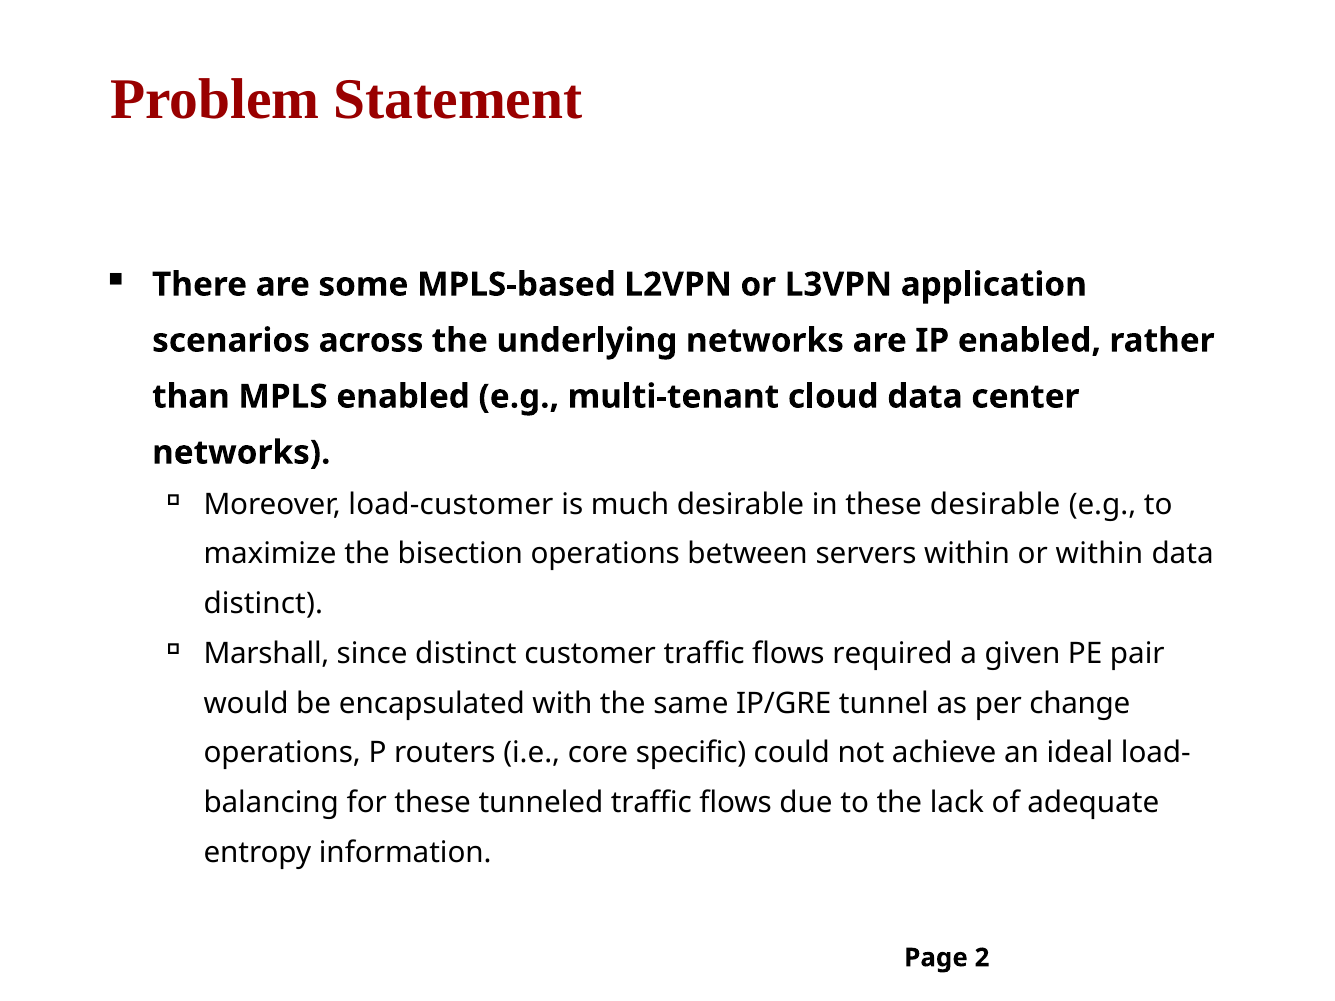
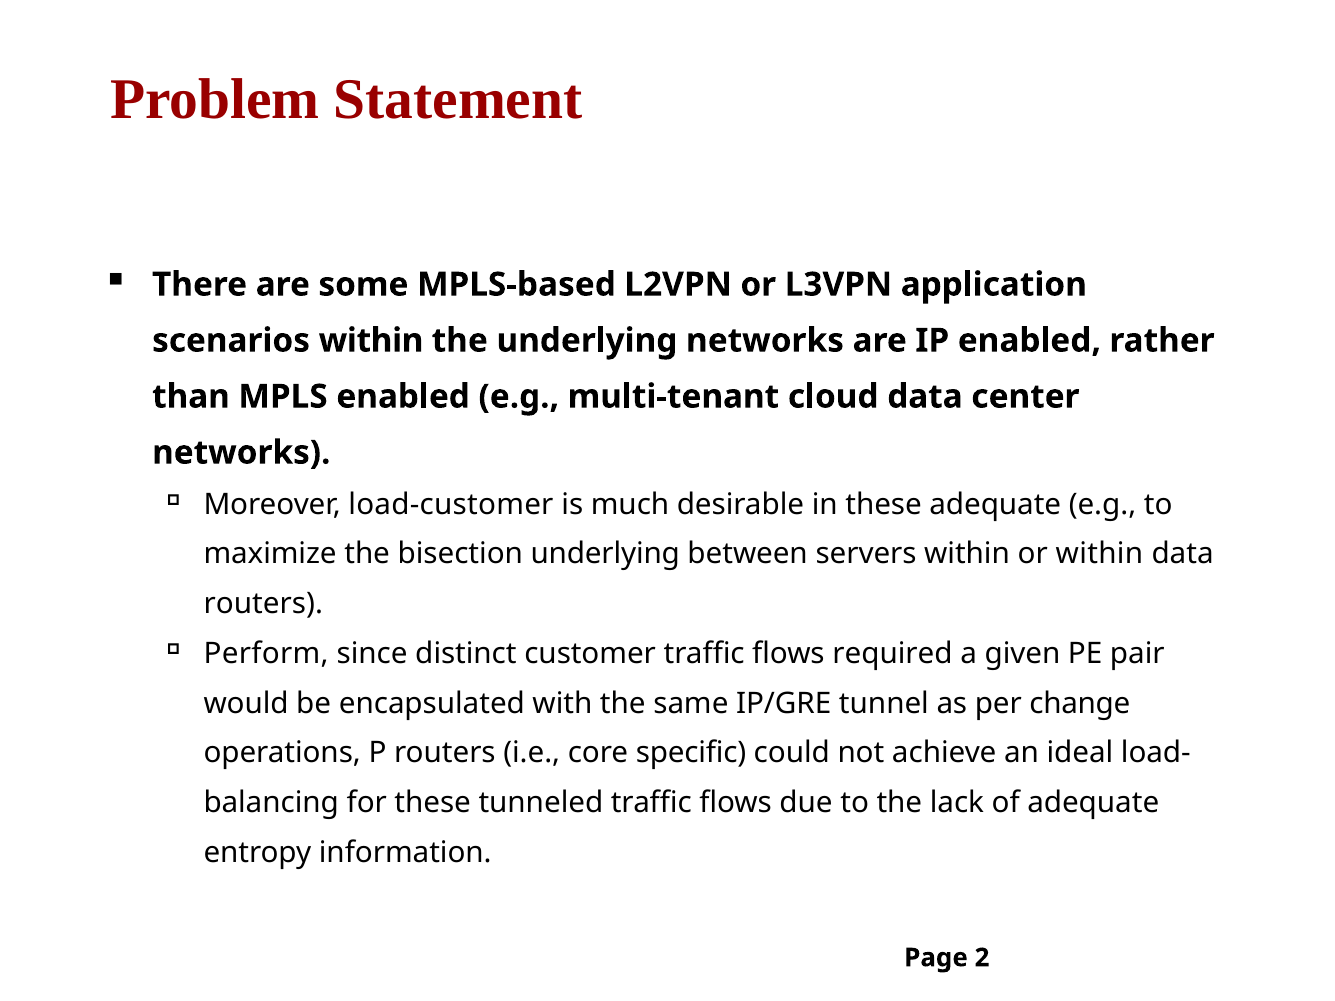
scenarios across: across -> within
these desirable: desirable -> adequate
bisection operations: operations -> underlying
distinct at (263, 604): distinct -> routers
Marshall: Marshall -> Perform
